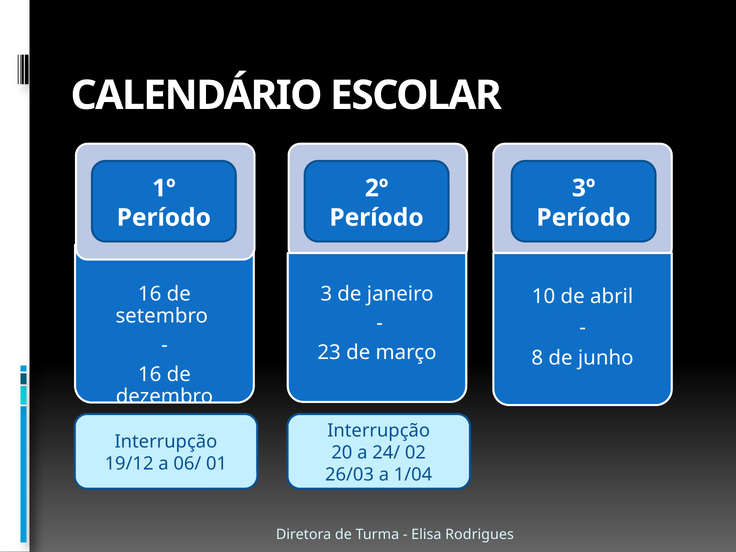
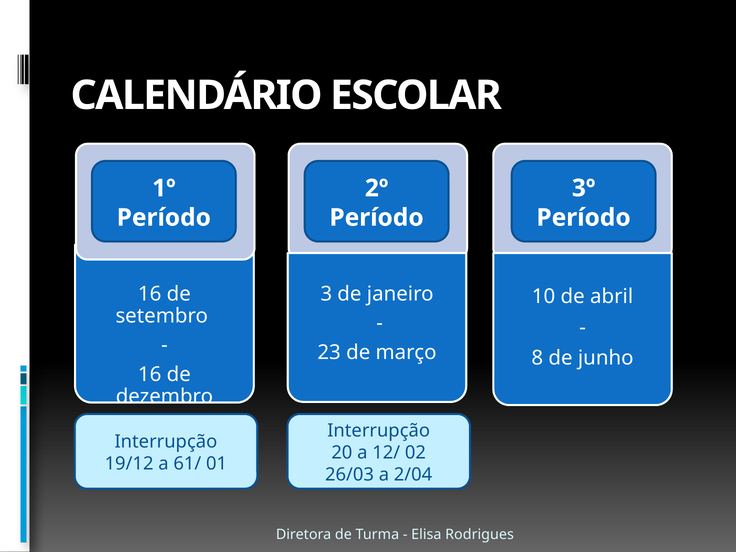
24/: 24/ -> 12/
06/: 06/ -> 61/
1/04: 1/04 -> 2/04
